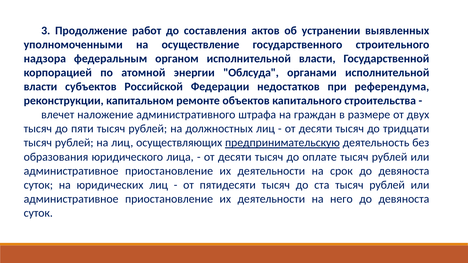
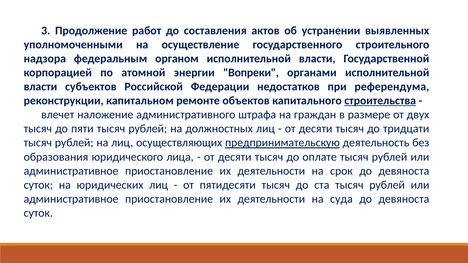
Облсуда: Облсуда -> Вопреки
строительства underline: none -> present
него: него -> суда
